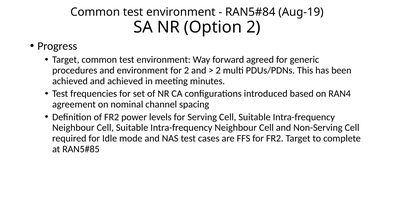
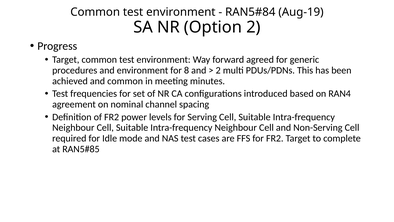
for 2: 2 -> 8
and achieved: achieved -> common
